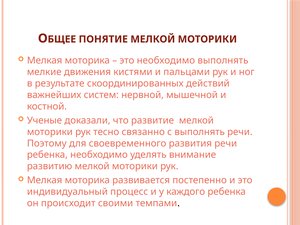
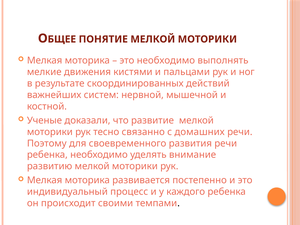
с выполнять: выполнять -> домашних
